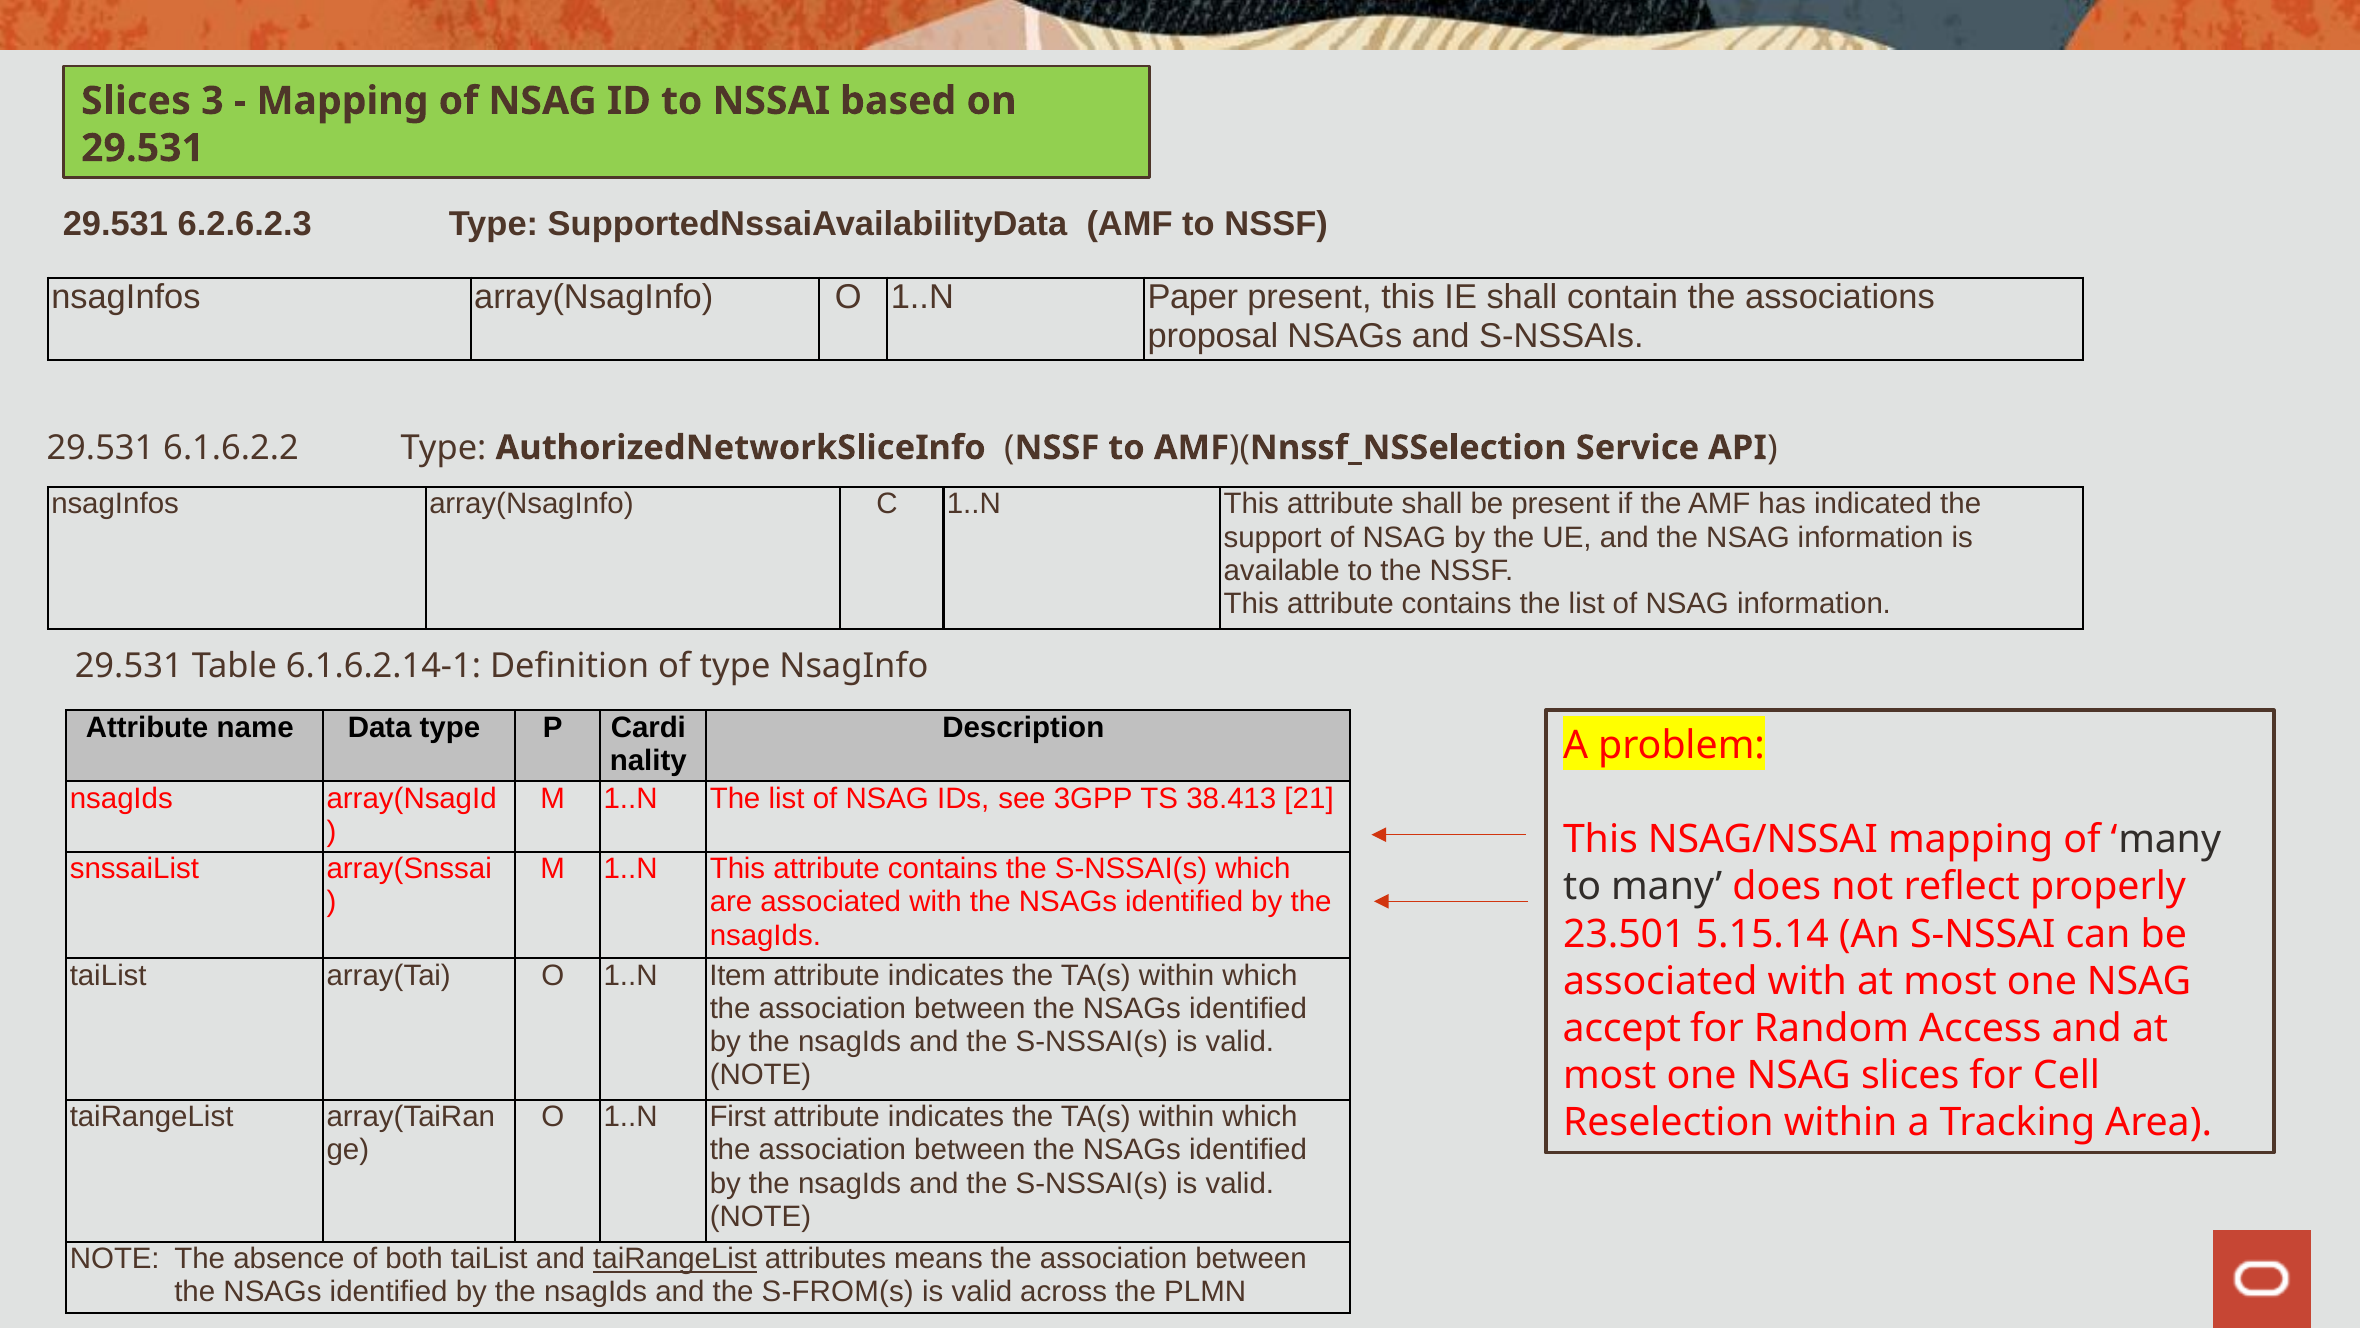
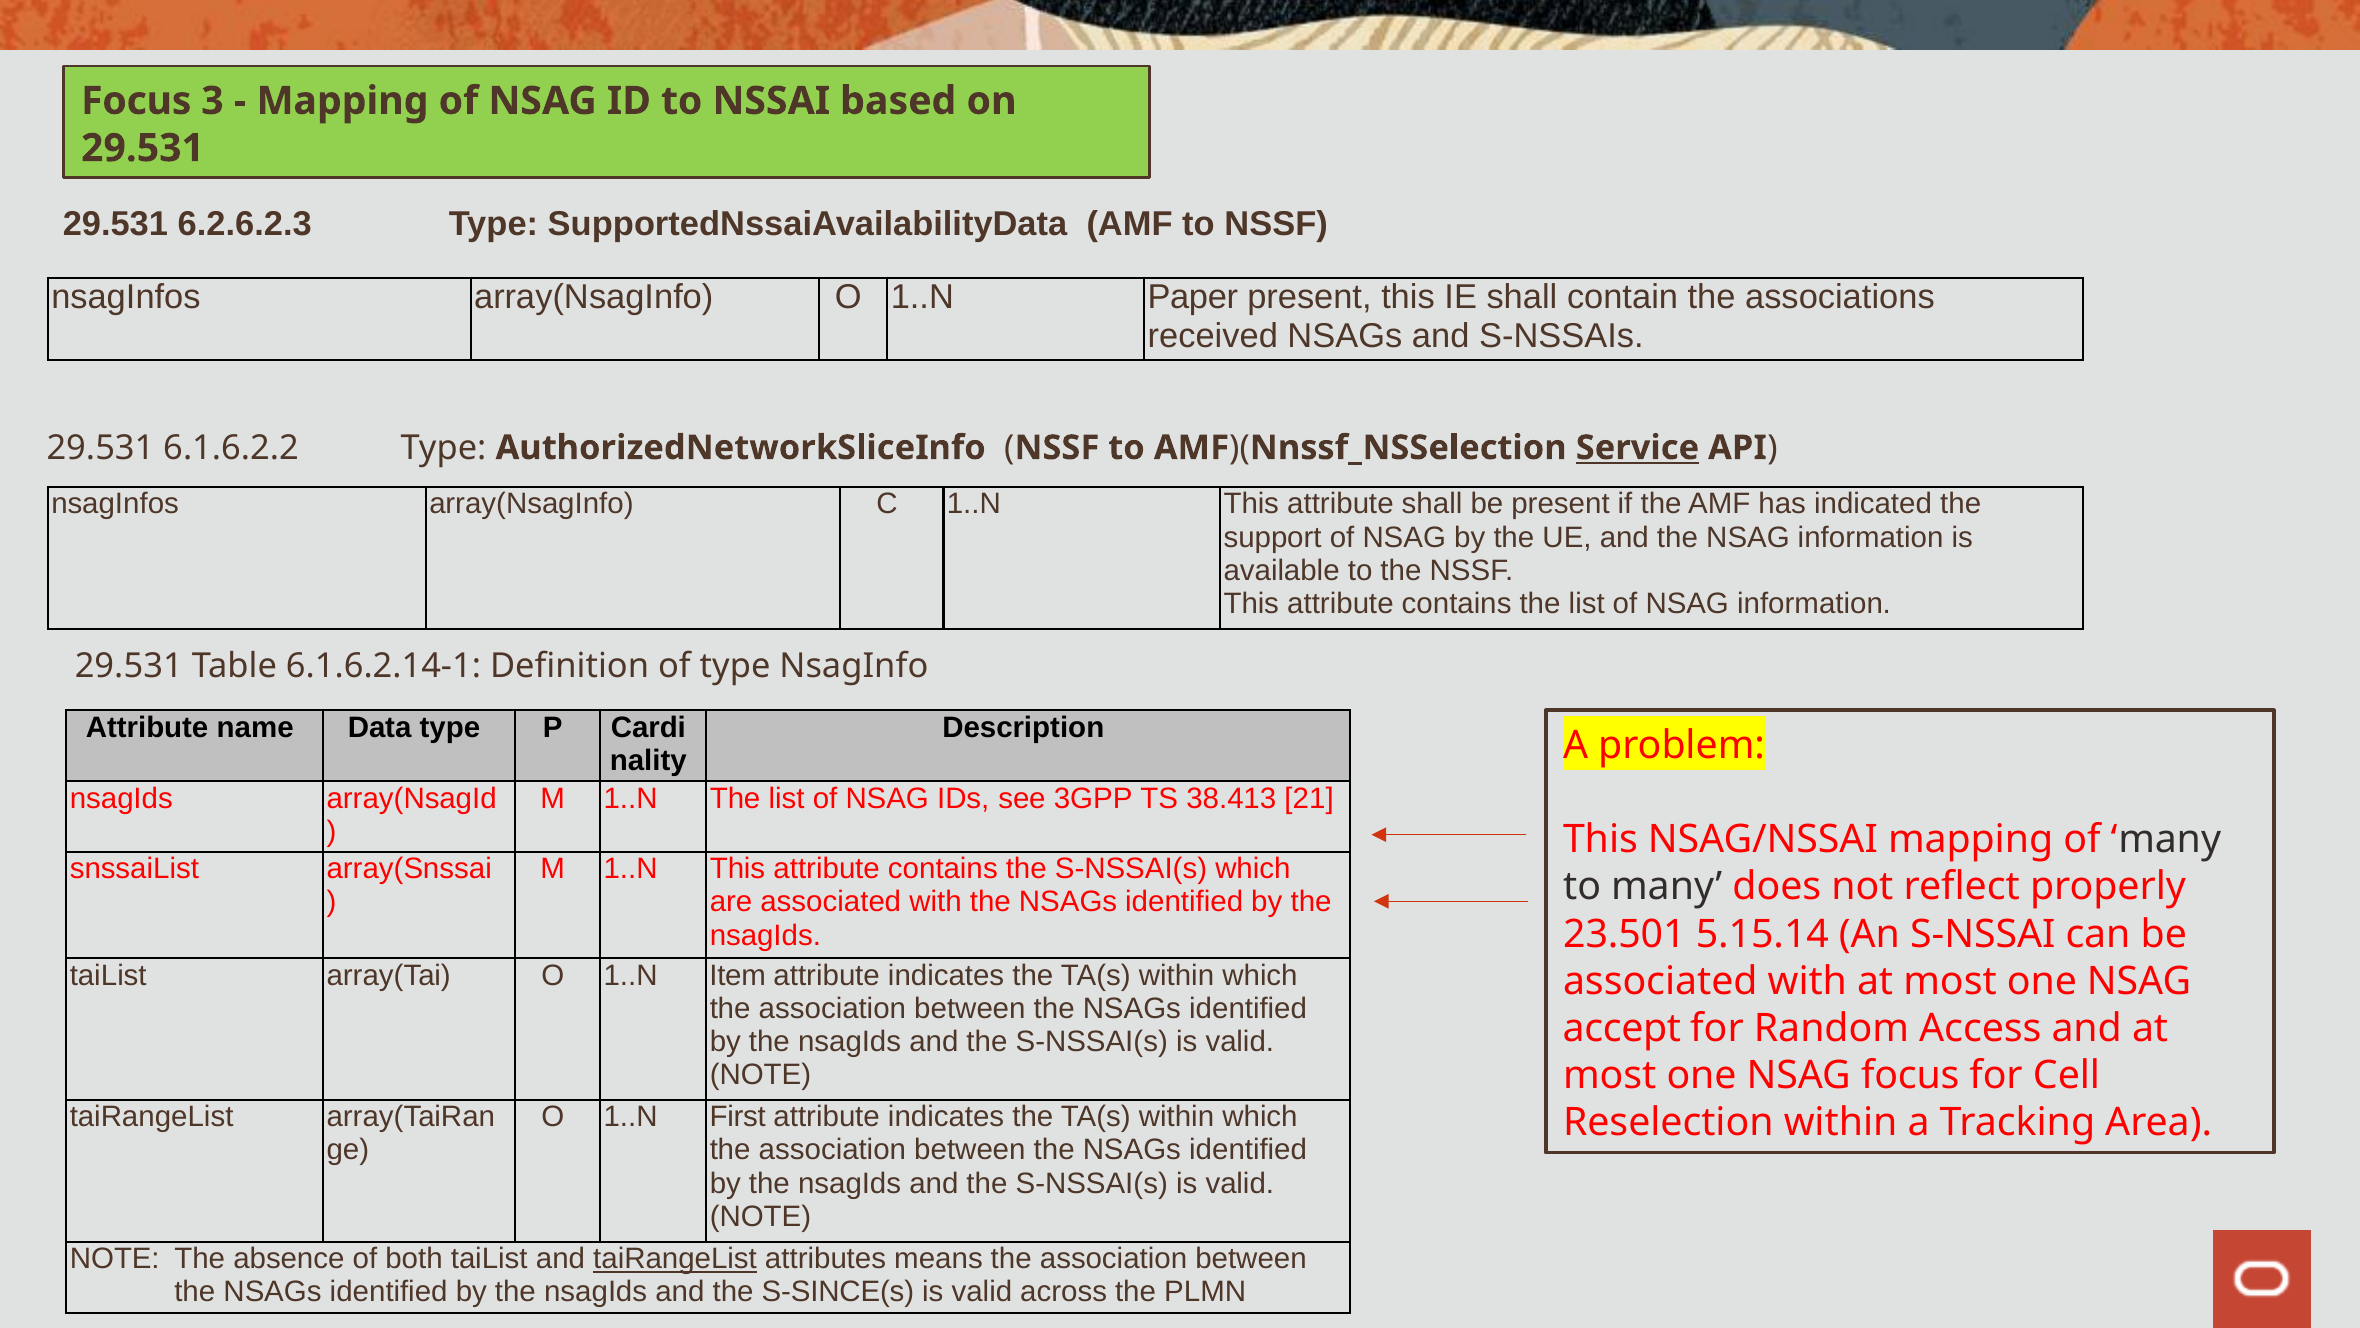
Slices at (136, 101): Slices -> Focus
proposal: proposal -> received
Service underline: none -> present
NSAG slices: slices -> focus
S-FROM(s: S-FROM(s -> S-SINCE(s
